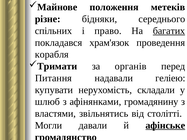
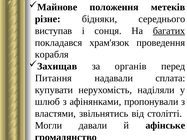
спільних: спільних -> виступав
право: право -> сонця
Тримати: Тримати -> Захищав
геліею: геліею -> сплата
складали: складали -> наділяли
громадянину: громадянину -> пропонували
афінське underline: present -> none
